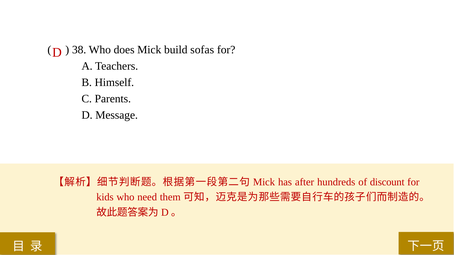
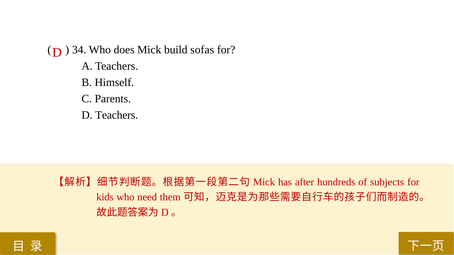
38: 38 -> 34
D Message: Message -> Teachers
discount: discount -> subjects
